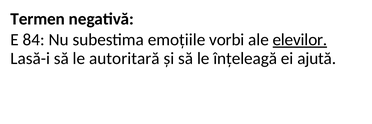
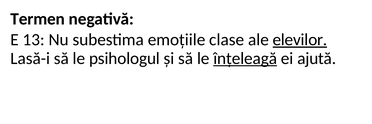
84: 84 -> 13
vorbi: vorbi -> clase
autoritară: autoritară -> psihologul
înțeleagă underline: none -> present
